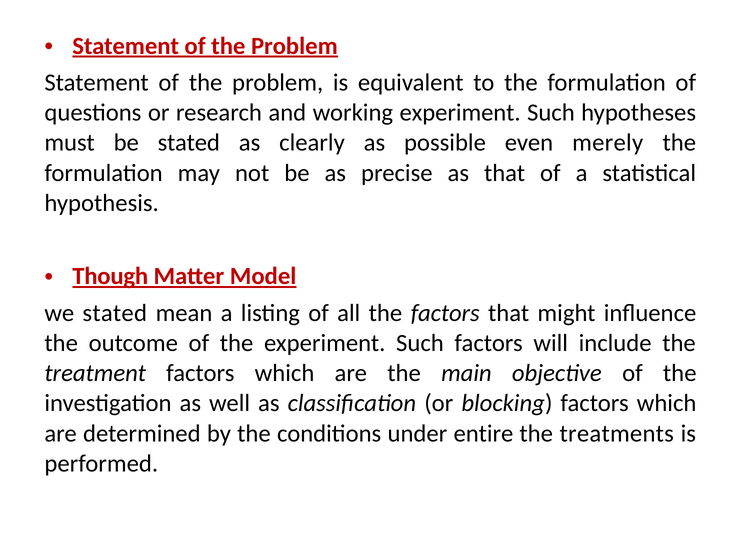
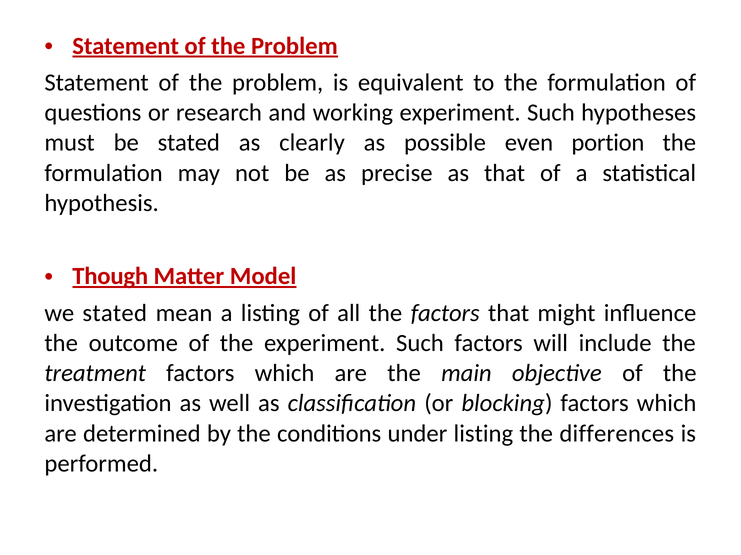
merely: merely -> portion
under entire: entire -> listing
treatments: treatments -> differences
